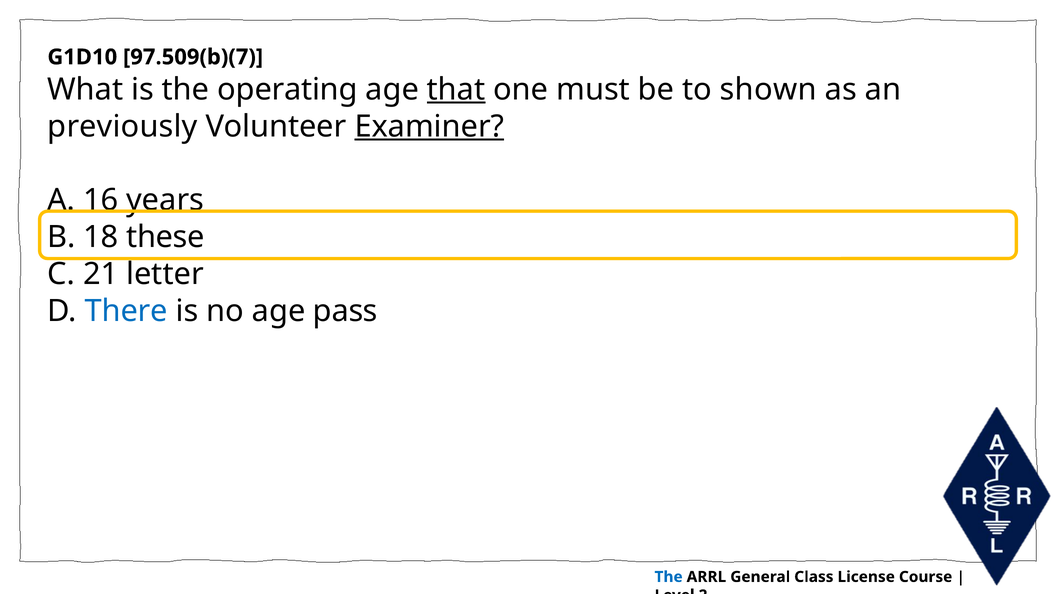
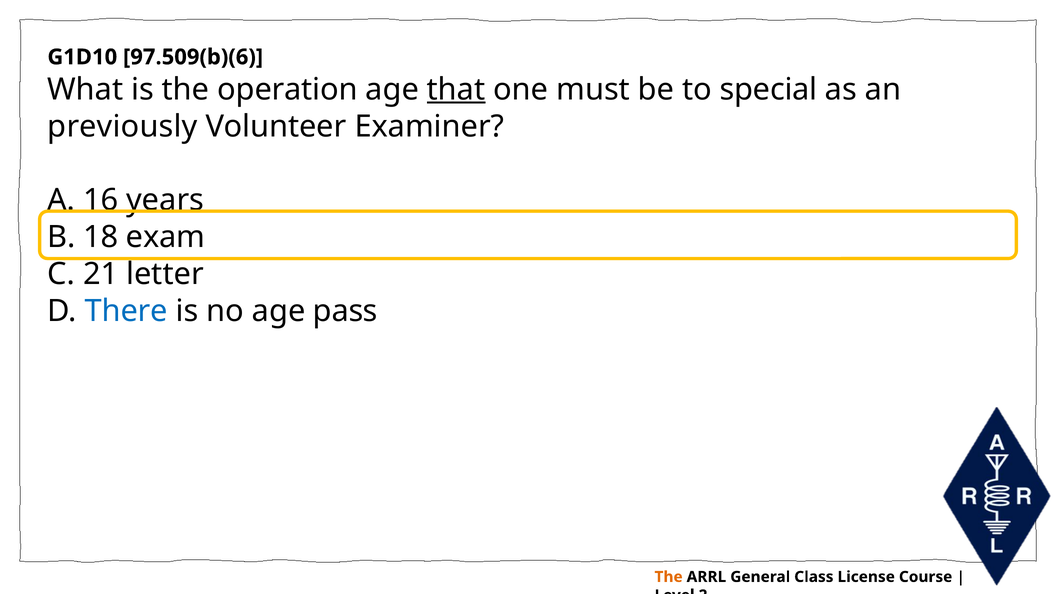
97.509(b)(7: 97.509(b)(7 -> 97.509(b)(6
operating: operating -> operation
shown: shown -> special
Examiner underline: present -> none
these: these -> exam
The at (669, 577) colour: blue -> orange
